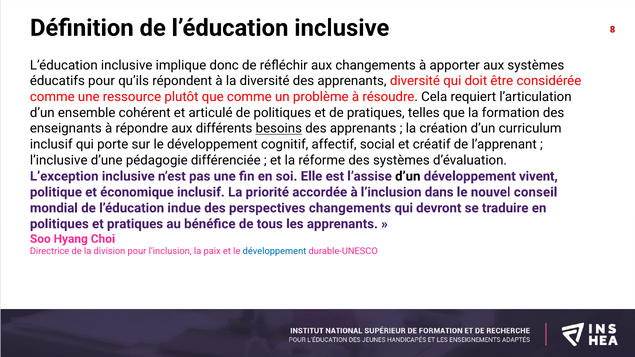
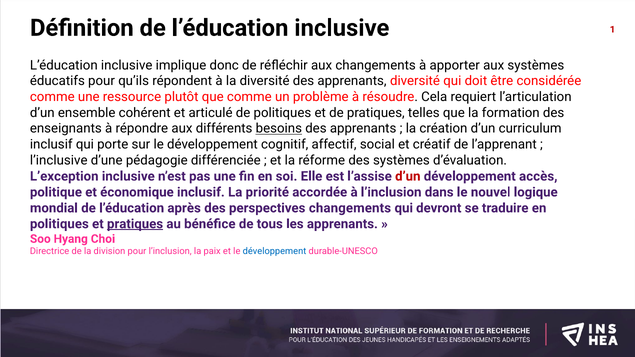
8: 8 -> 1
d’un at (408, 176) colour: black -> red
vivent: vivent -> accès
conseil: conseil -> logique
indue: indue -> après
pratiques at (135, 224) underline: none -> present
